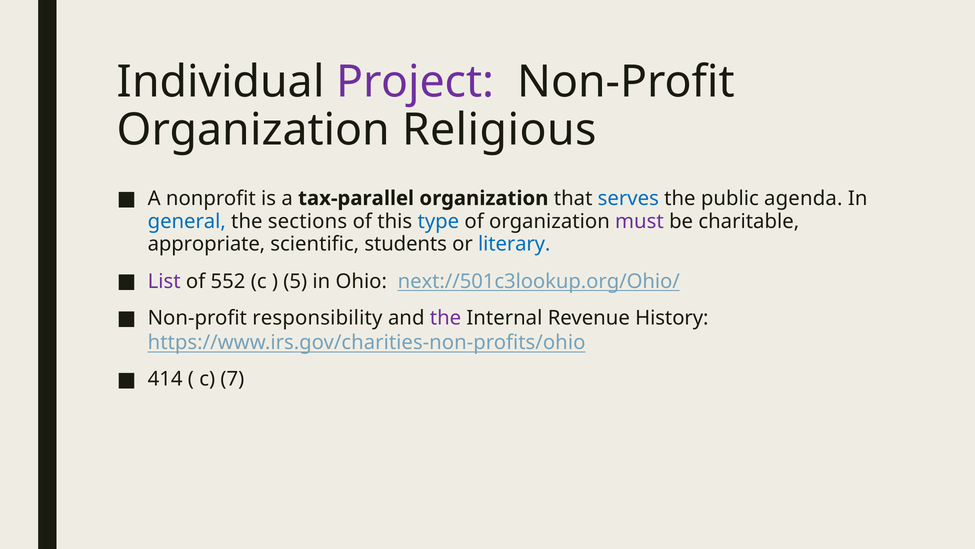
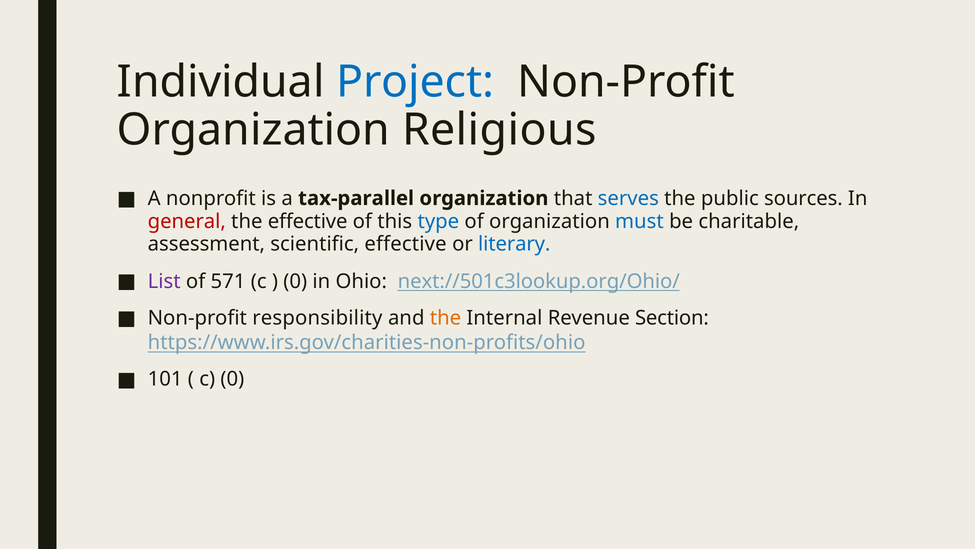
Project colour: purple -> blue
agenda: agenda -> sources
general colour: blue -> red
the sections: sections -> effective
must colour: purple -> blue
appropriate: appropriate -> assessment
scientific students: students -> effective
552: 552 -> 571
5 at (295, 281): 5 -> 0
the at (445, 317) colour: purple -> orange
History: History -> Section
414: 414 -> 101
c 7: 7 -> 0
